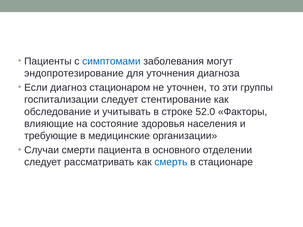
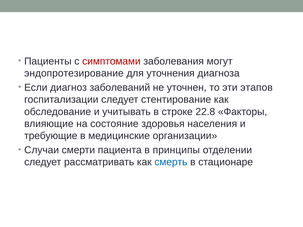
симптомами colour: blue -> red
стационаром: стационаром -> заболеваний
группы: группы -> этапов
52.0: 52.0 -> 22.8
основного: основного -> принципы
